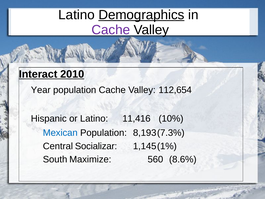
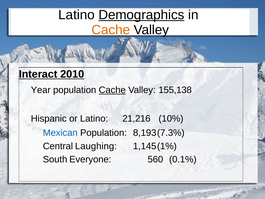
Cache at (111, 30) colour: purple -> orange
Cache at (112, 90) underline: none -> present
112,654: 112,654 -> 155,138
11,416: 11,416 -> 21,216
Socializar: Socializar -> Laughing
Maximize: Maximize -> Everyone
8.6%: 8.6% -> 0.1%
